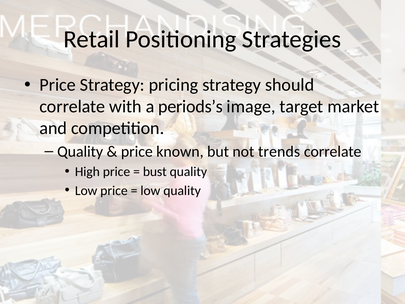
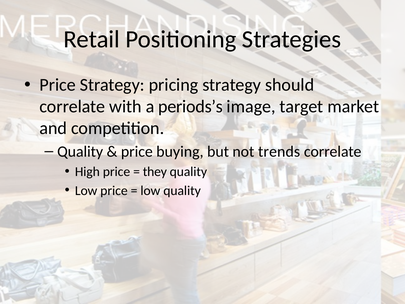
known: known -> buying
bust: bust -> they
